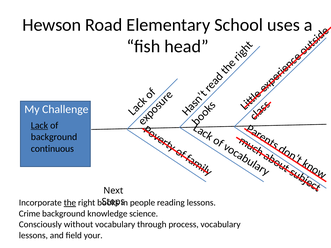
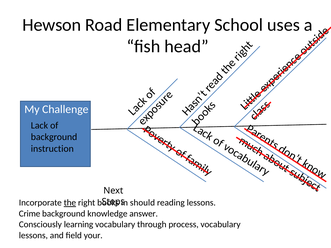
Lack underline: present -> none
continuous: continuous -> instruction
people: people -> should
science: science -> answer
without: without -> learning
